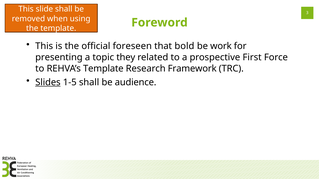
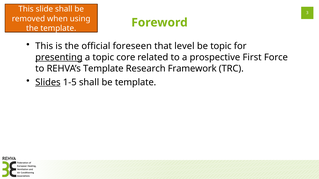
bold: bold -> level
be work: work -> topic
presenting underline: none -> present
they: they -> core
be audience: audience -> template
